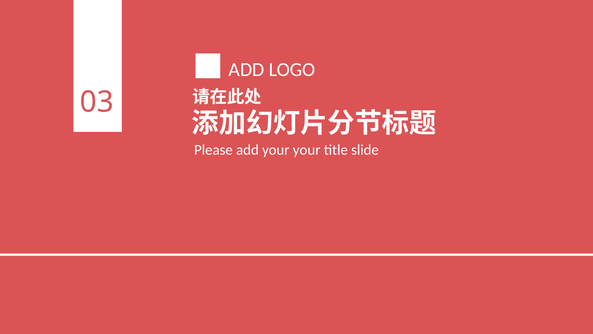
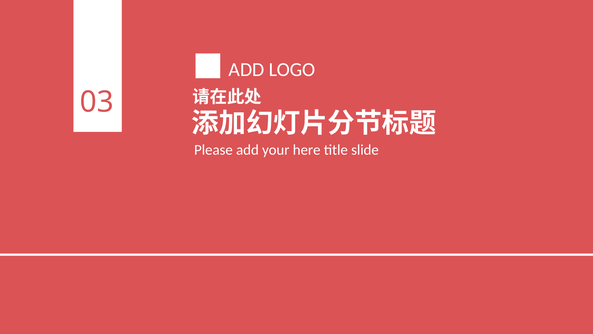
your your: your -> here
